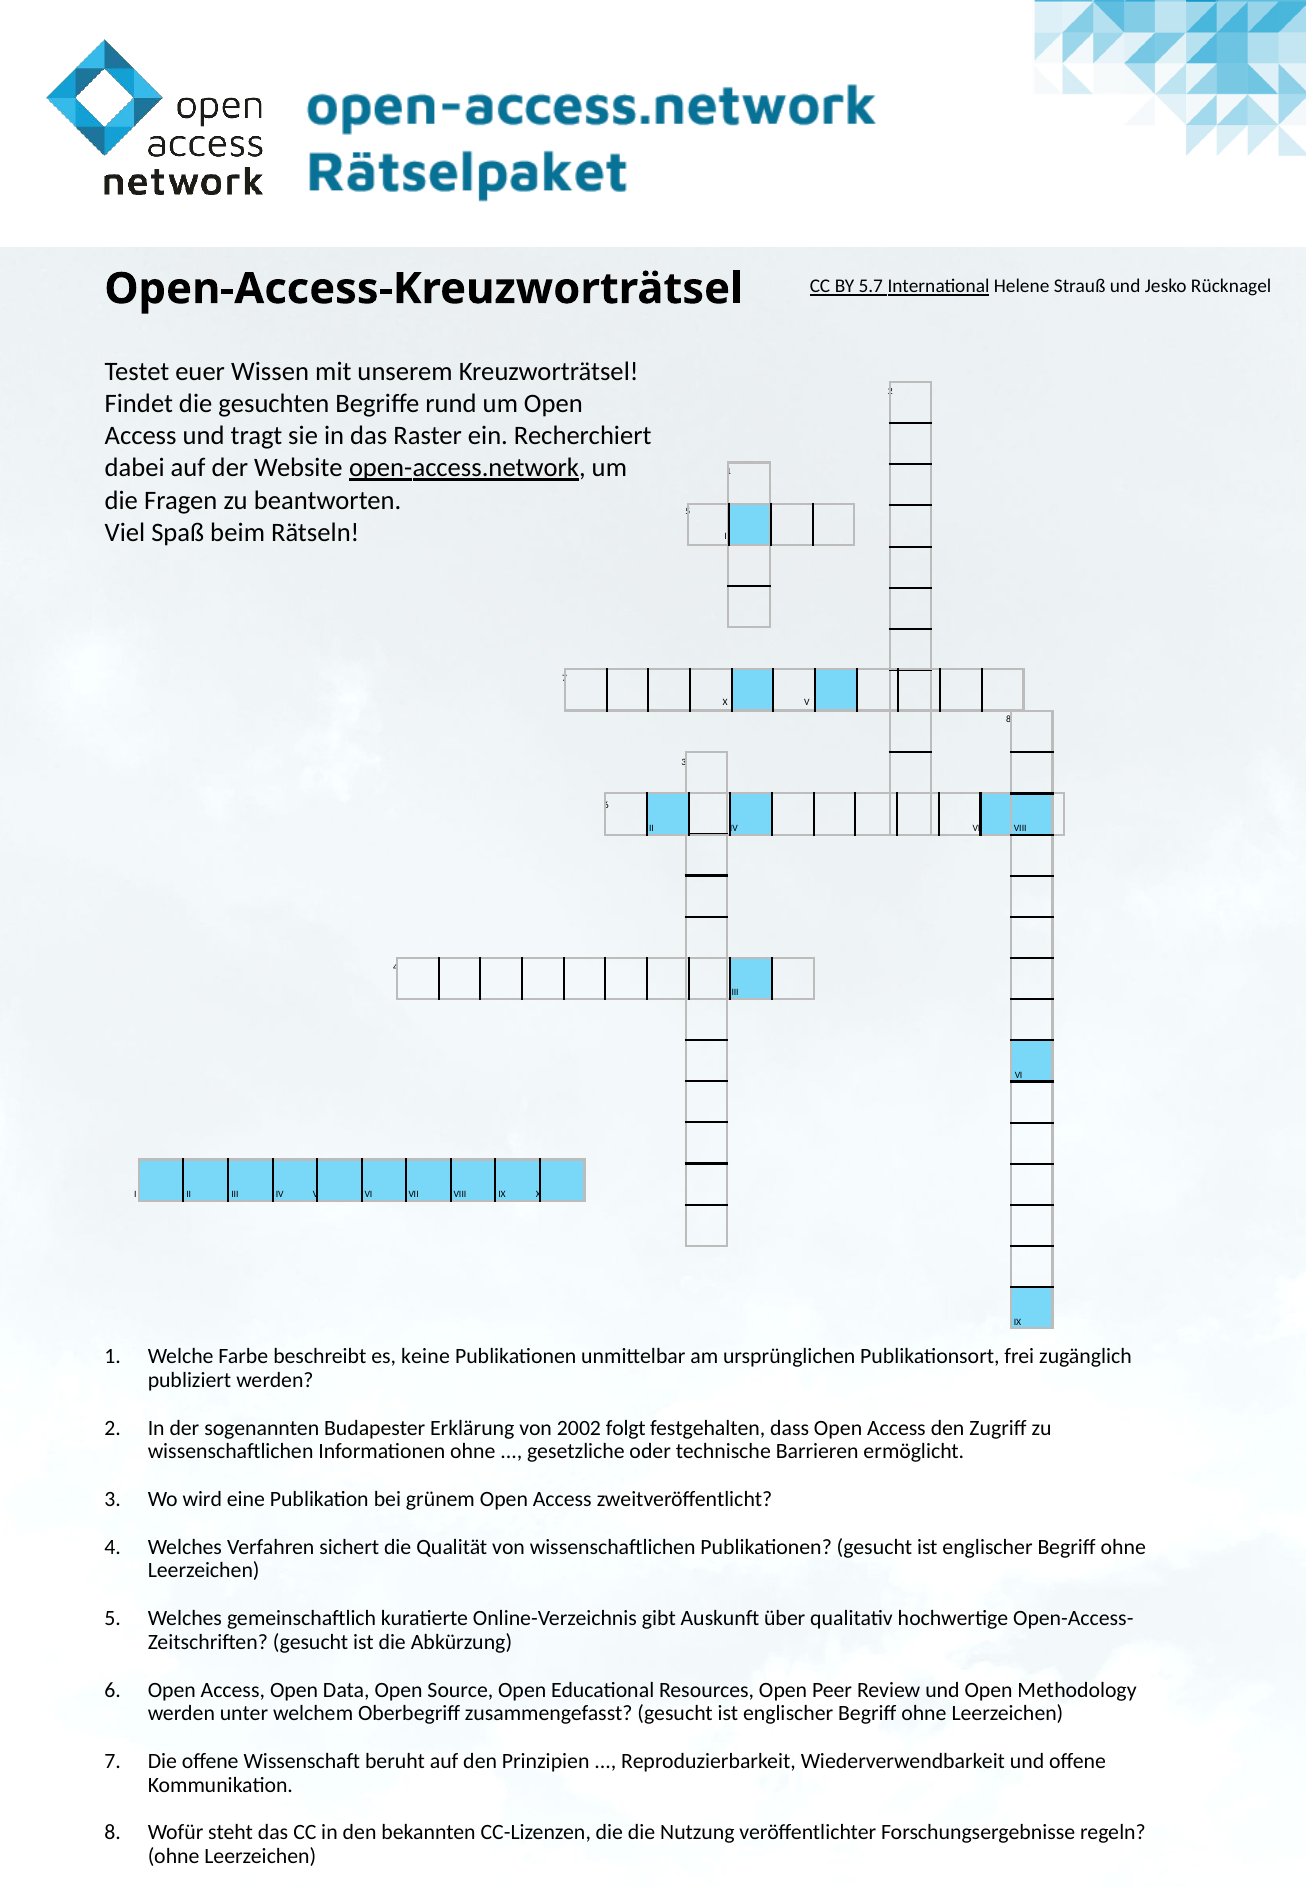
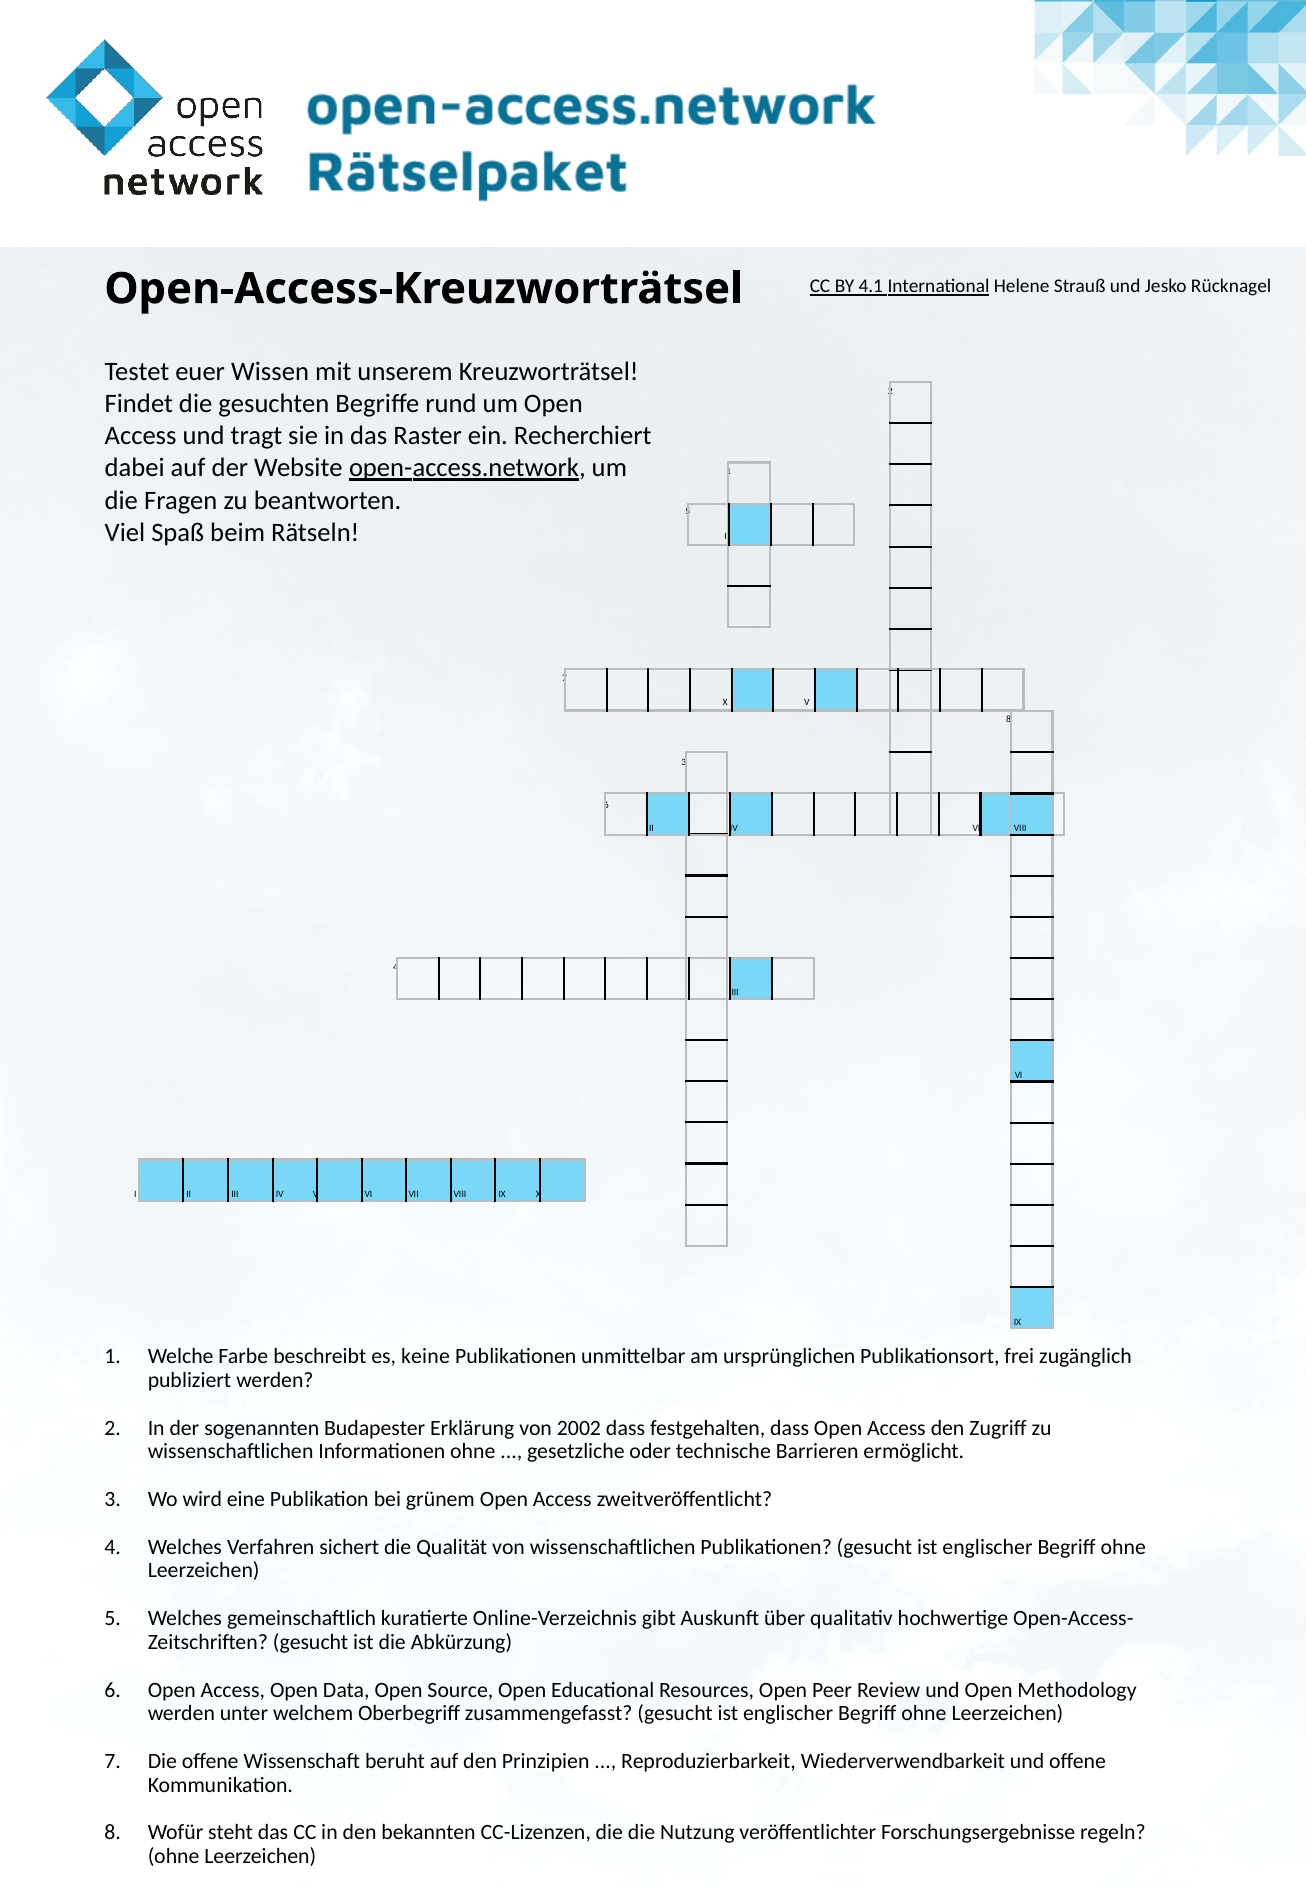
5.7: 5.7 -> 4.1
2002 folgt: folgt -> dass
